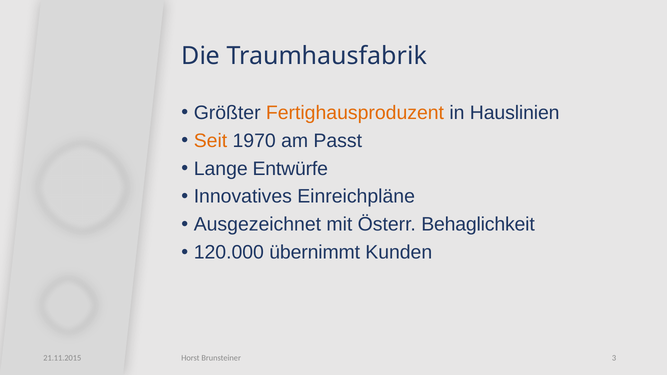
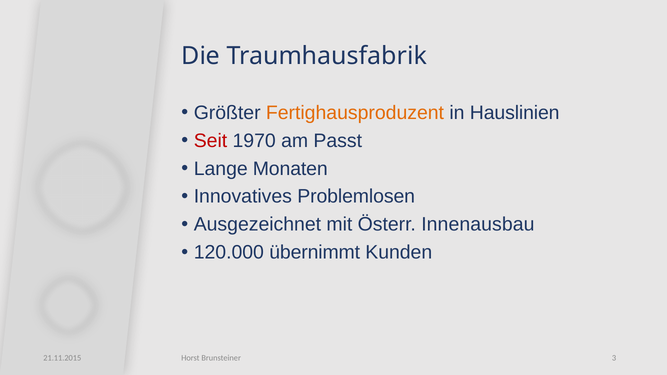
Seit colour: orange -> red
Entwürfe: Entwürfe -> Monaten
Einreichpläne: Einreichpläne -> Problemlosen
Behaglichkeit: Behaglichkeit -> Innenausbau
